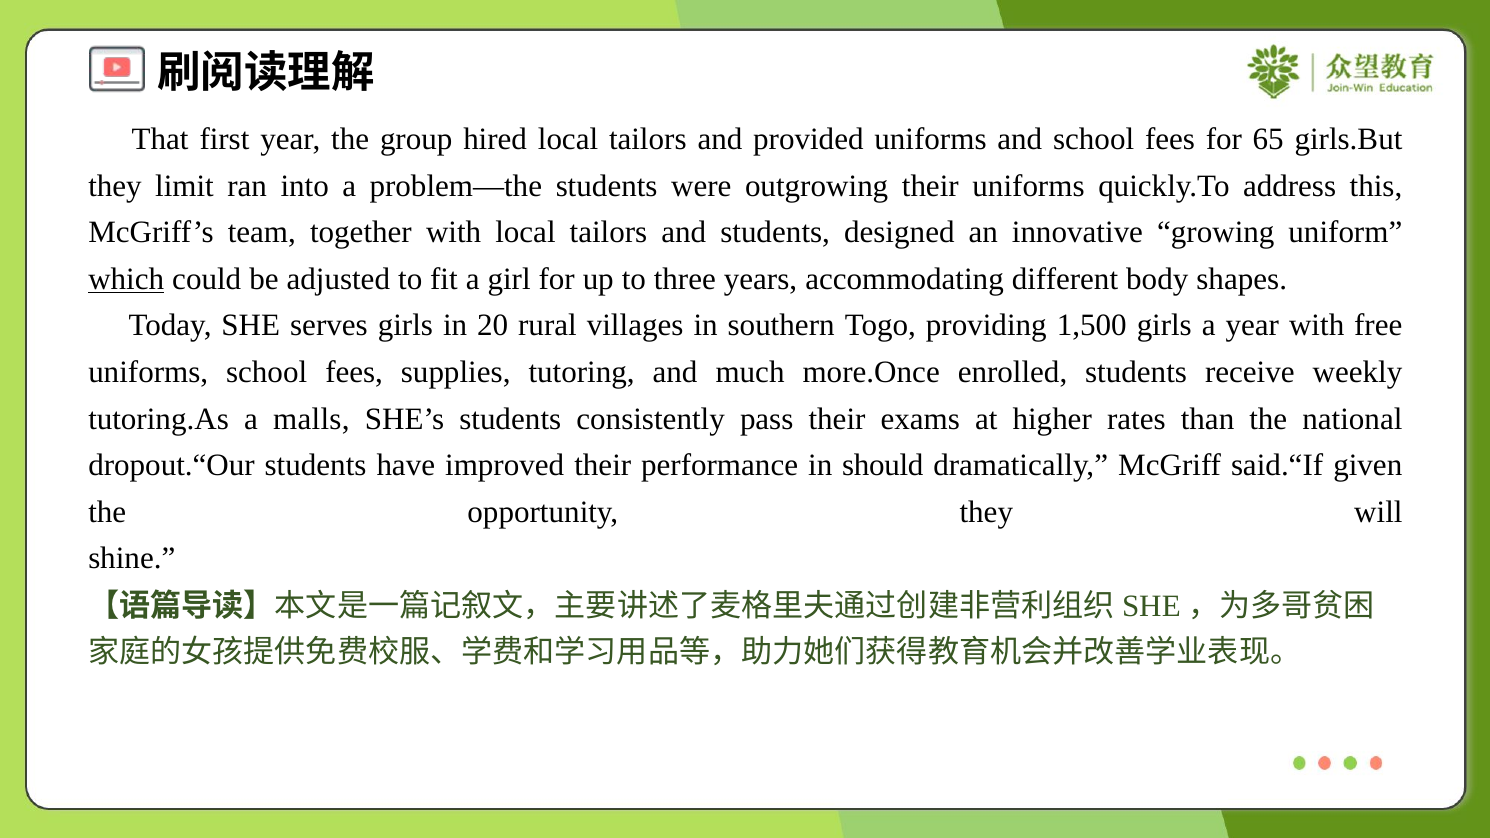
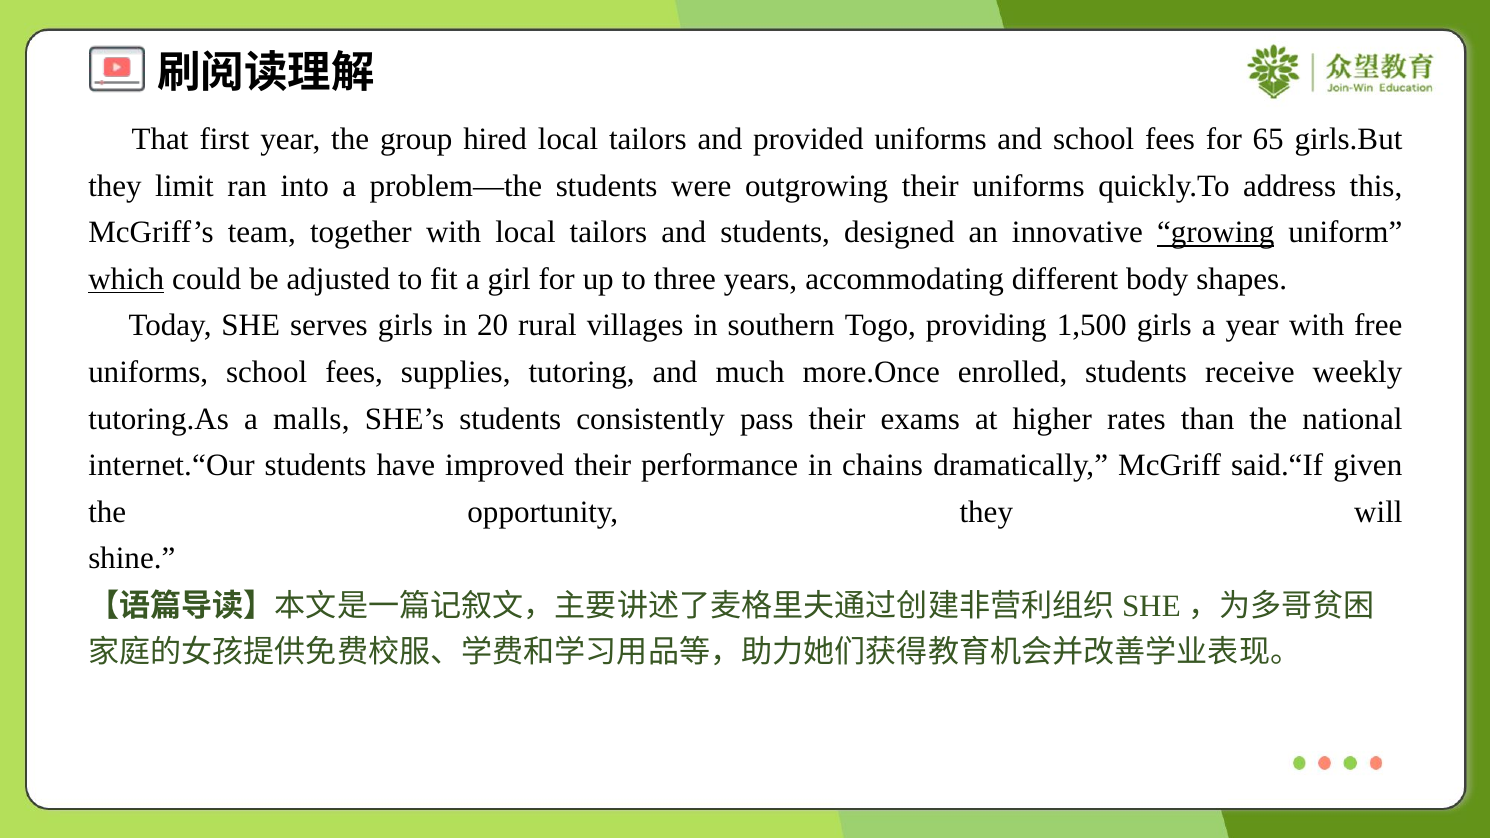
growing underline: none -> present
dropout.“Our: dropout.“Our -> internet.“Our
should: should -> chains
